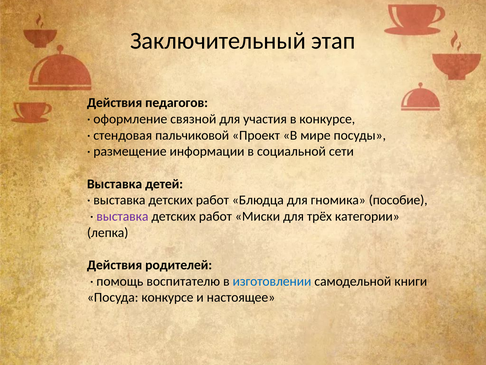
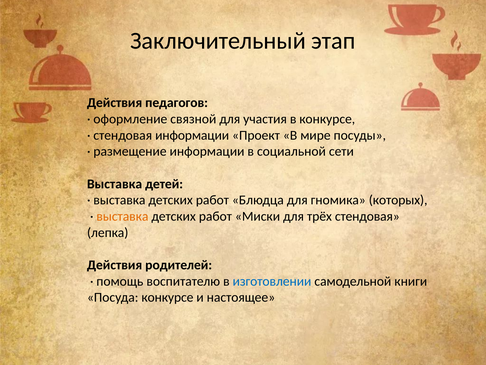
стендовая пальчиковой: пальчиковой -> информации
пособие: пособие -> которых
выставка at (122, 216) colour: purple -> orange
трёх категории: категории -> стендовая
